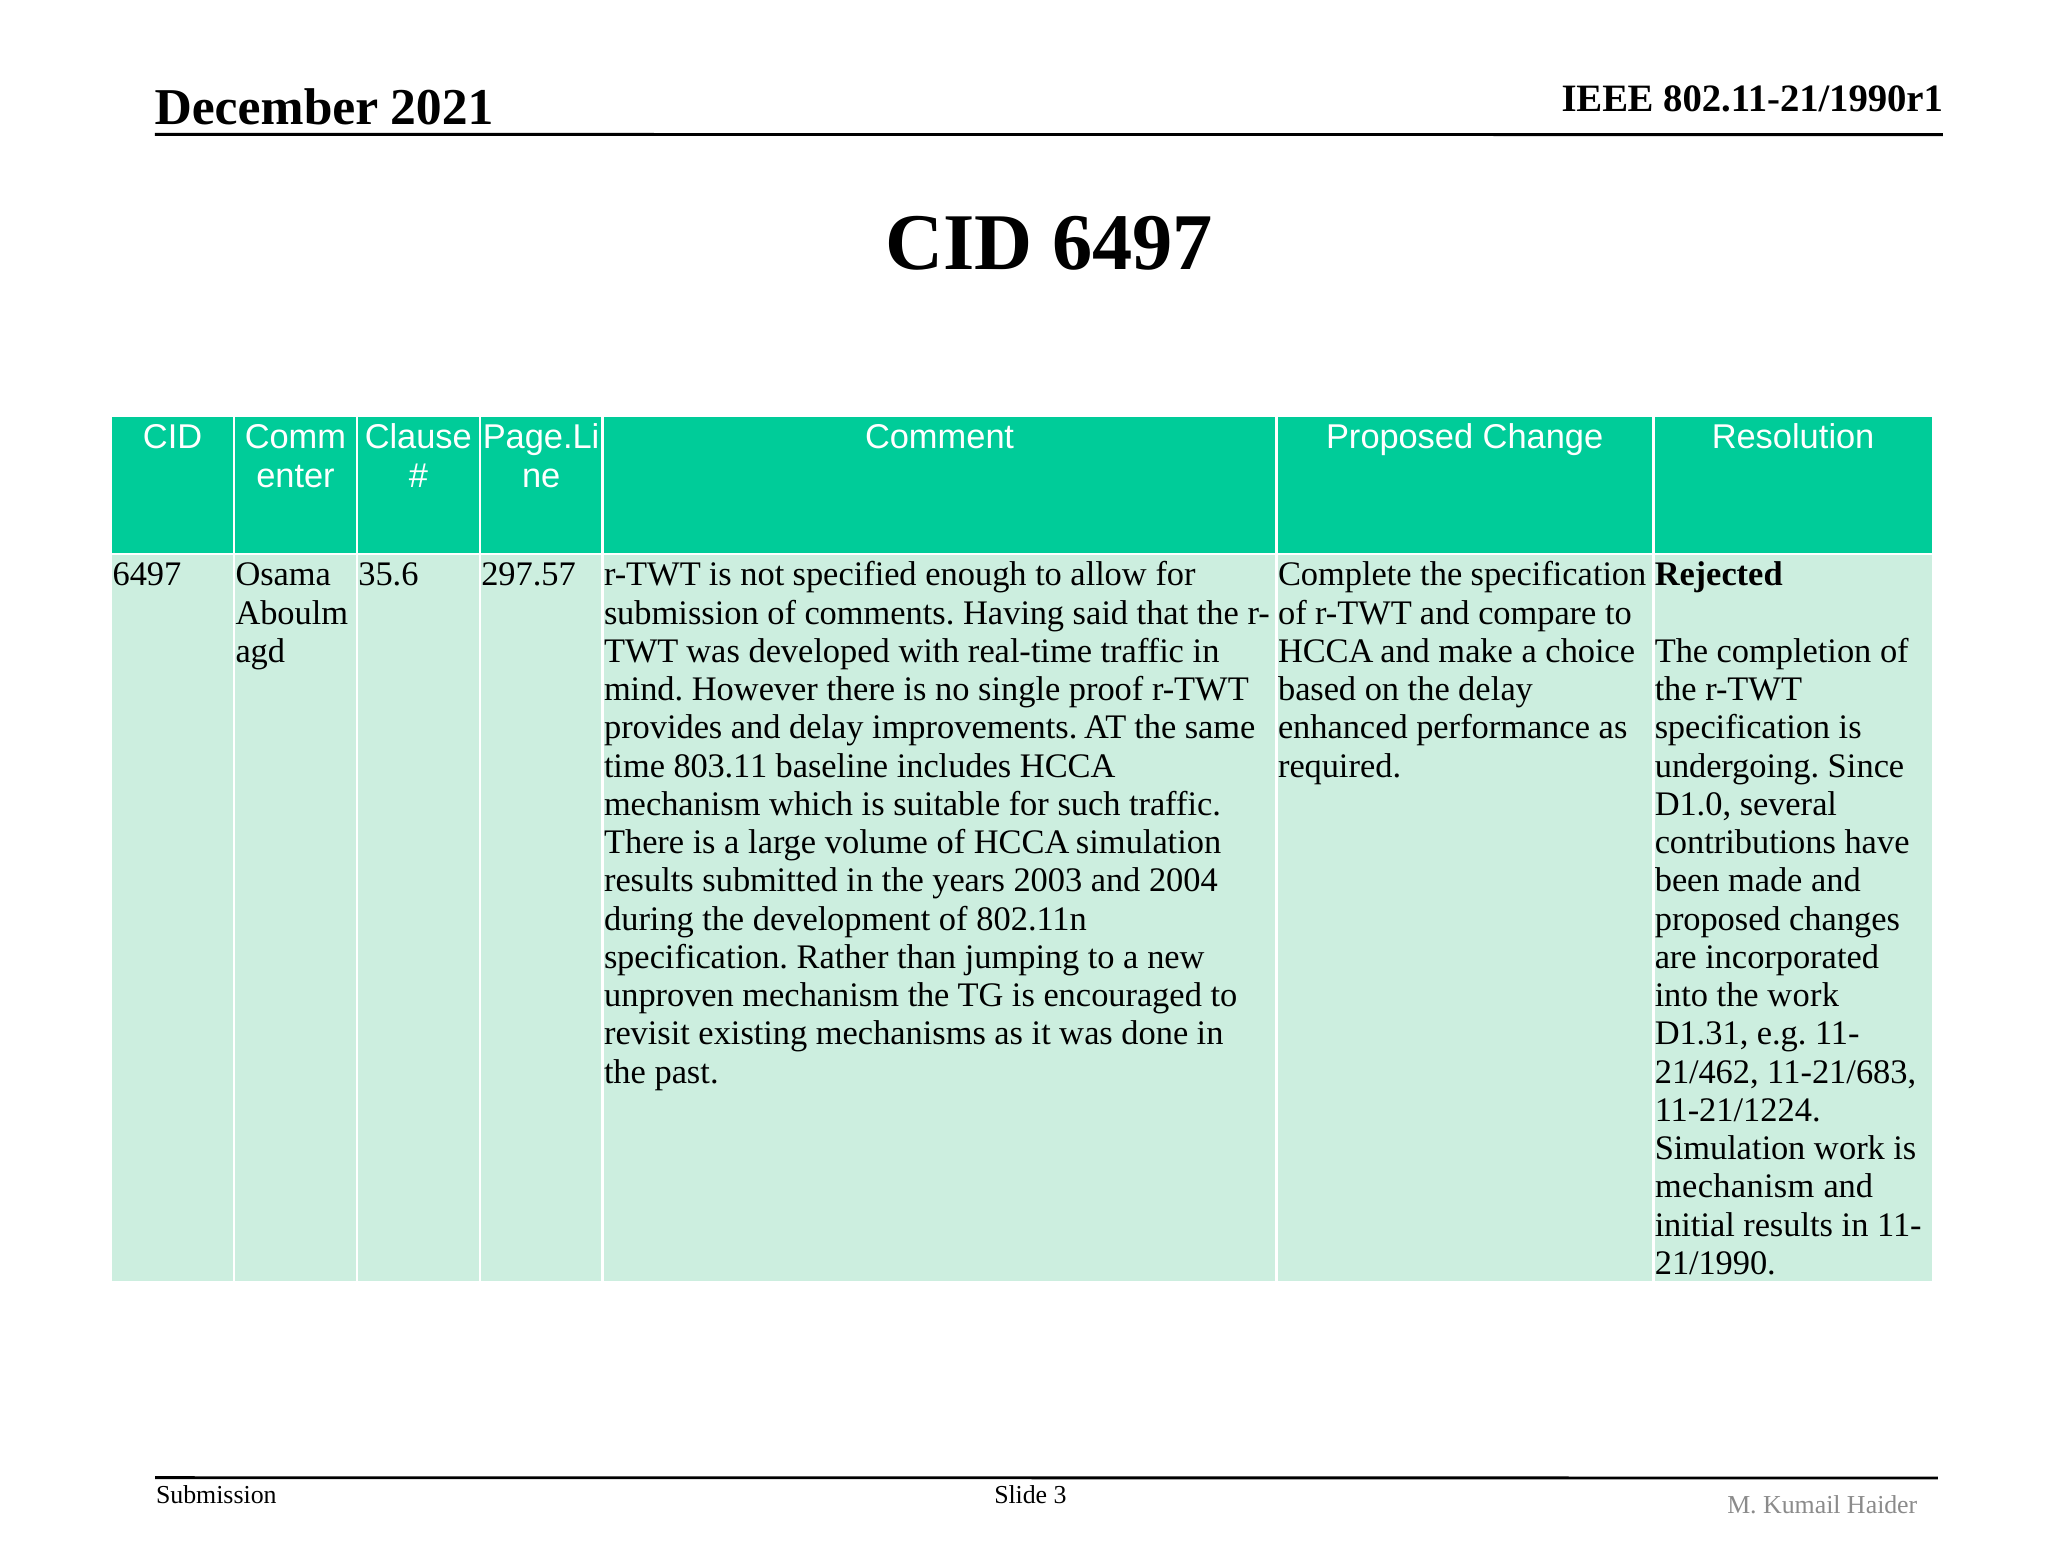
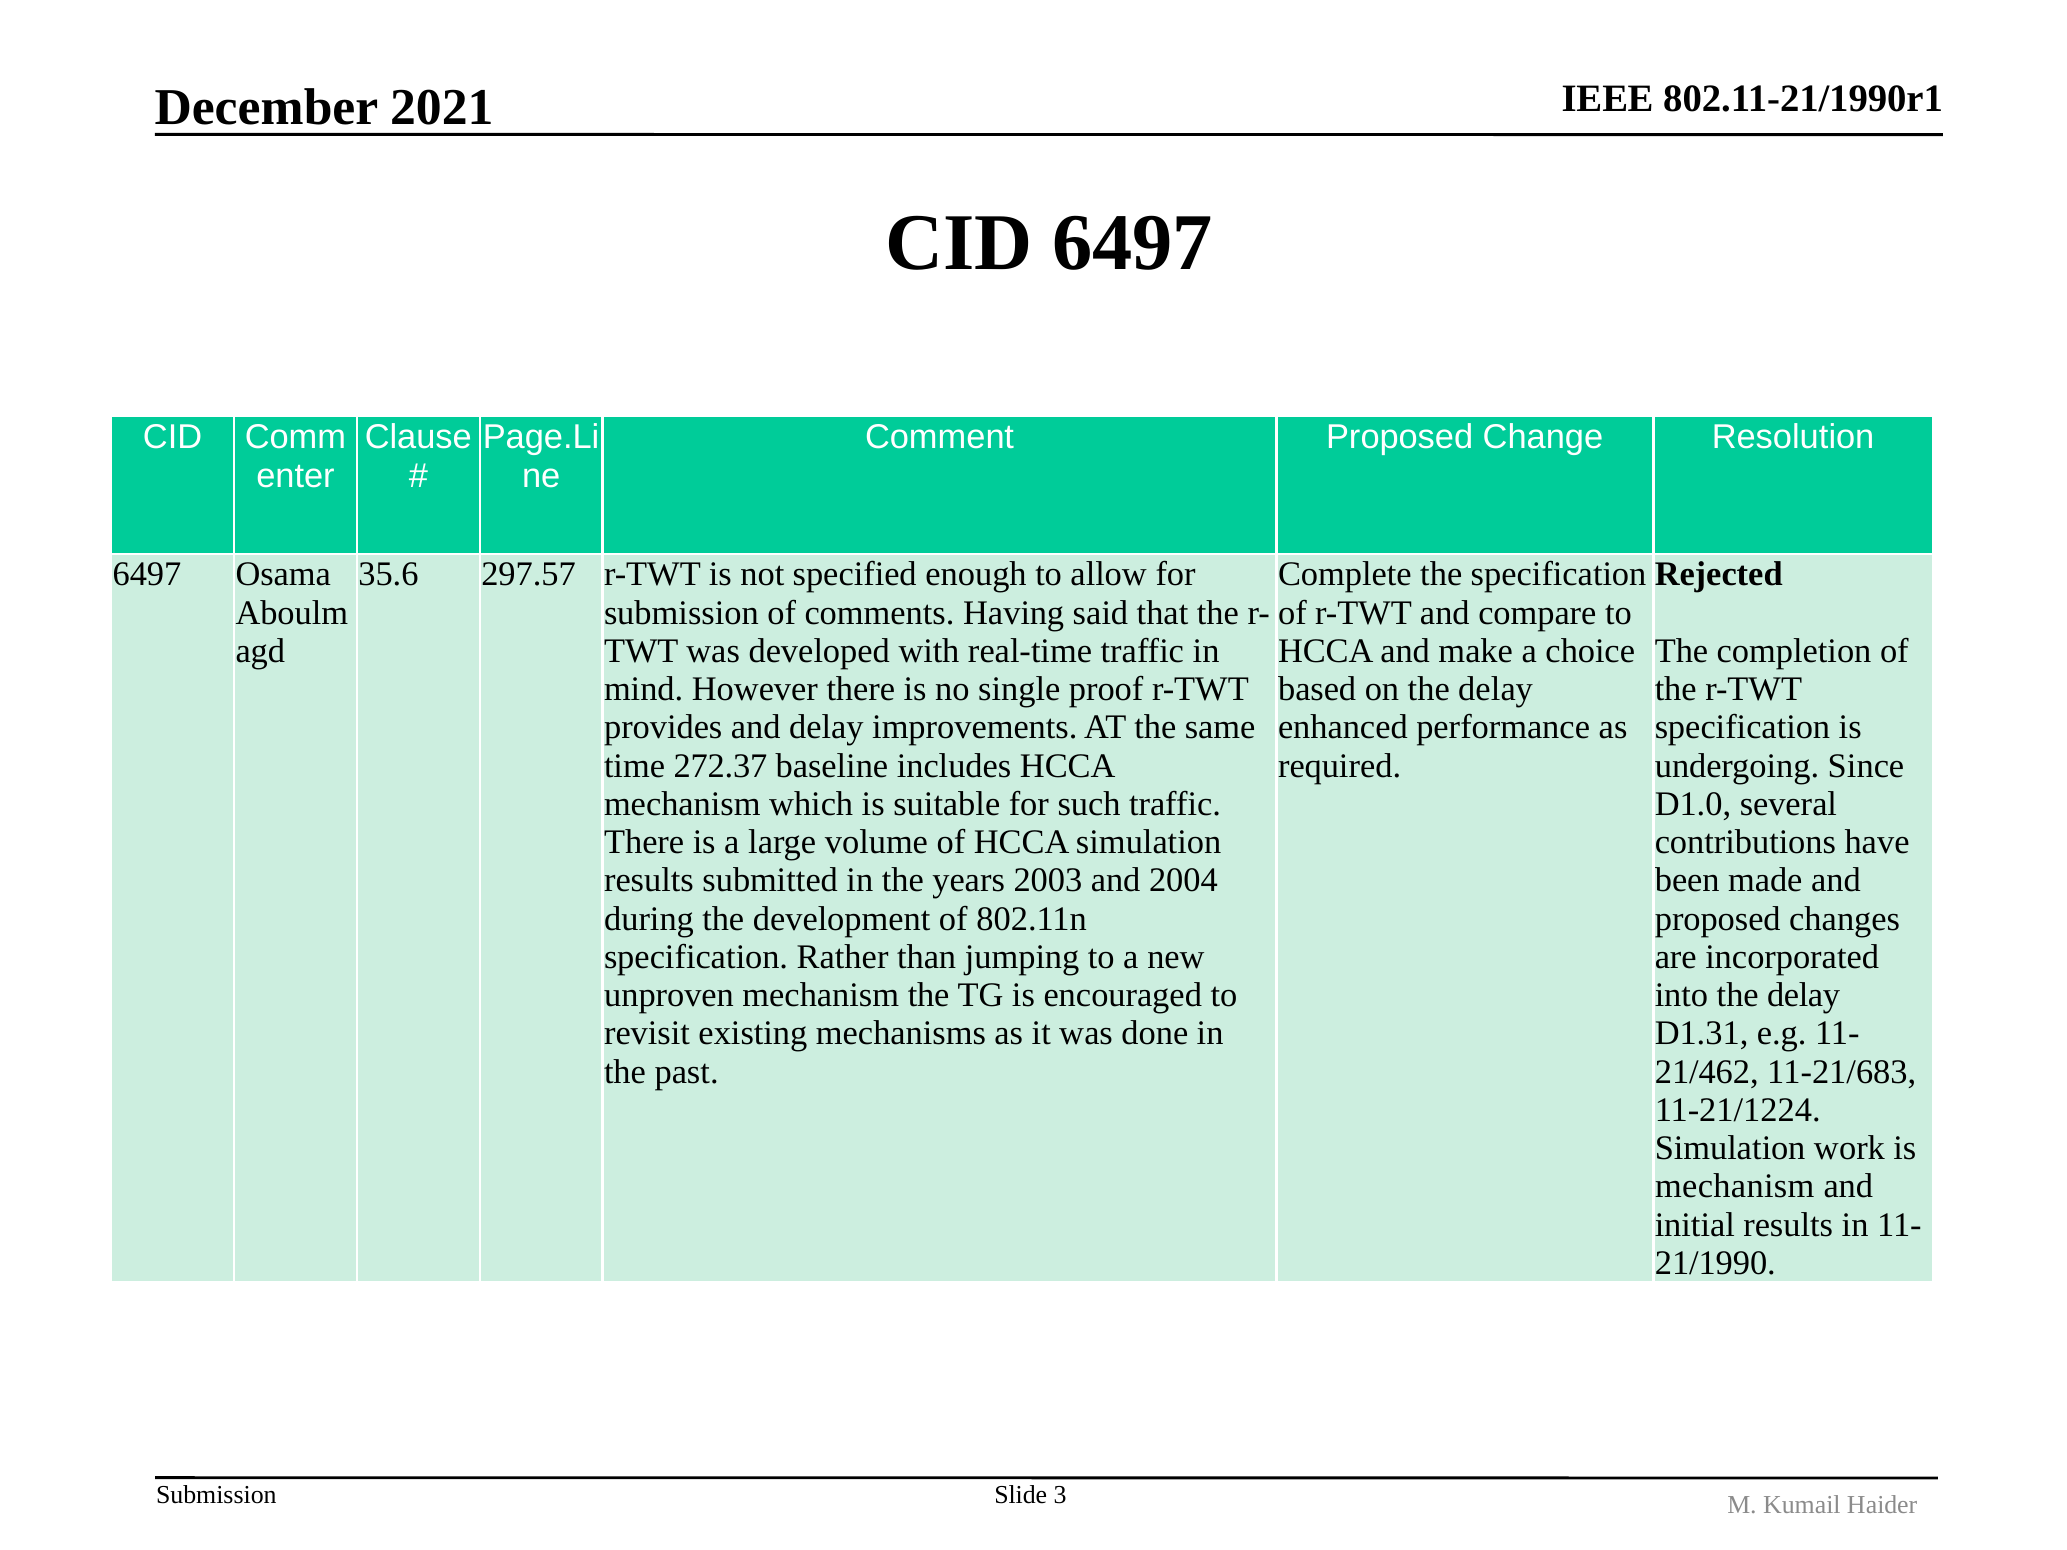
803.11: 803.11 -> 272.37
into the work: work -> delay
